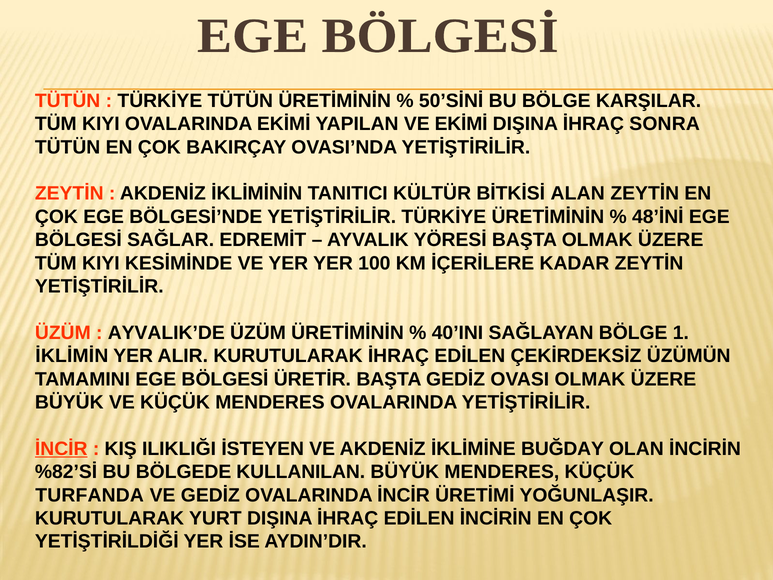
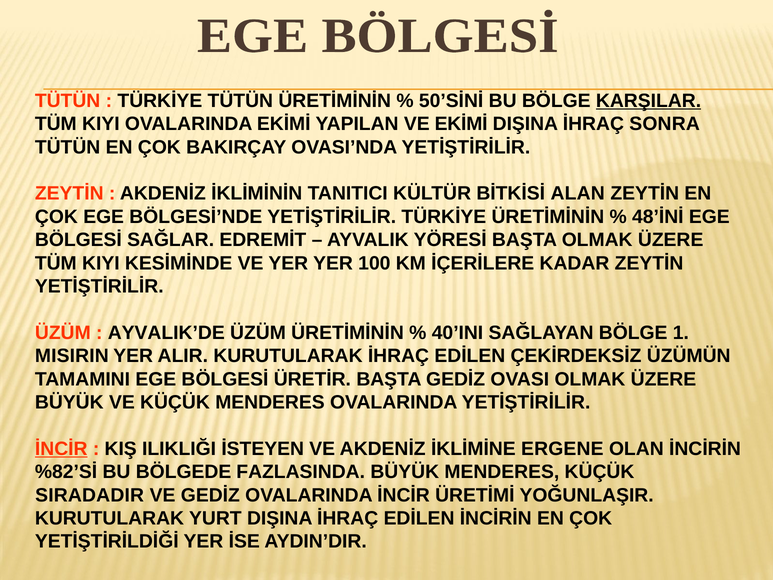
KARŞILAR underline: none -> present
İKLİMİN: İKLİMİN -> MISIRIN
BUĞDAY: BUĞDAY -> ERGENE
KULLANILAN: KULLANILAN -> FAZLASINDA
TURFANDA: TURFANDA -> SIRADADIR
